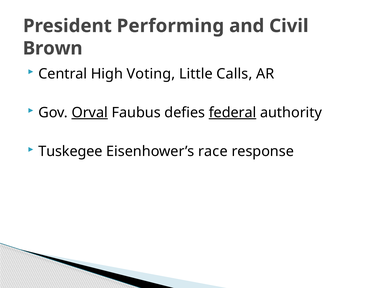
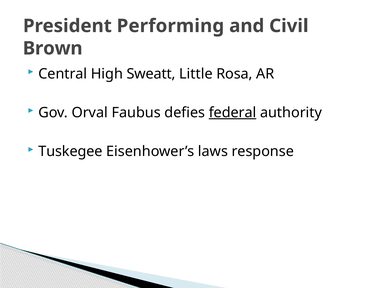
Voting: Voting -> Sweatt
Calls: Calls -> Rosa
Orval underline: present -> none
race: race -> laws
